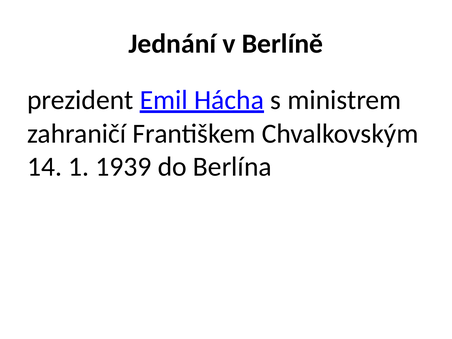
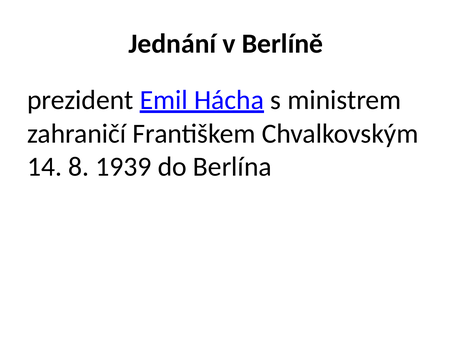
1: 1 -> 8
